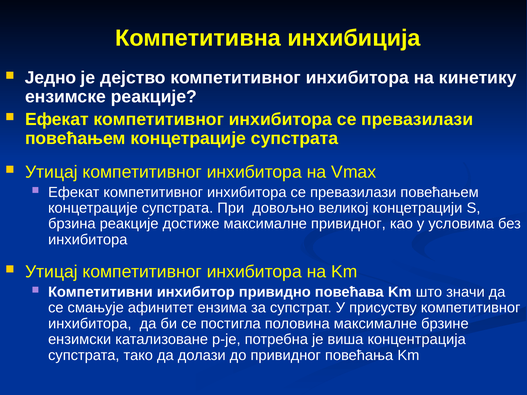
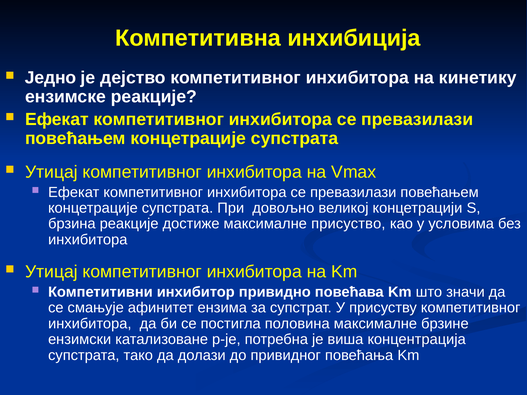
максималне привидног: привидног -> присуство
